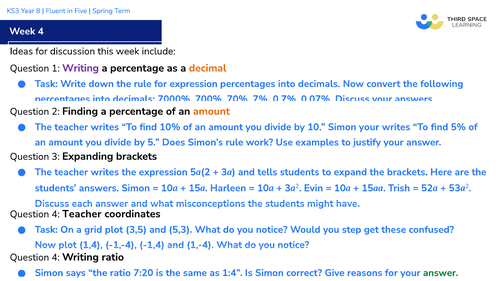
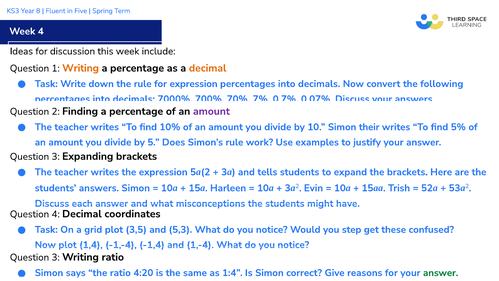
Writing at (81, 68) colour: purple -> orange
amount at (211, 111) colour: orange -> purple
Simon your: your -> their
4 Teacher: Teacher -> Decimal
4 at (56, 257): 4 -> 3
7:20: 7:20 -> 4:20
